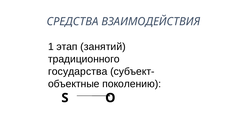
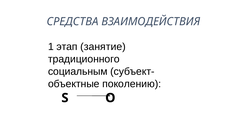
занятий: занятий -> занятие
государства: государства -> социальным
